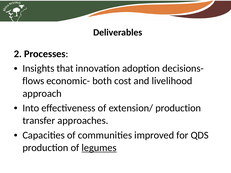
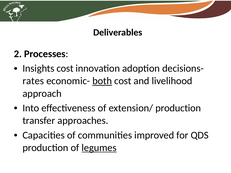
Insights that: that -> cost
flows: flows -> rates
both underline: none -> present
